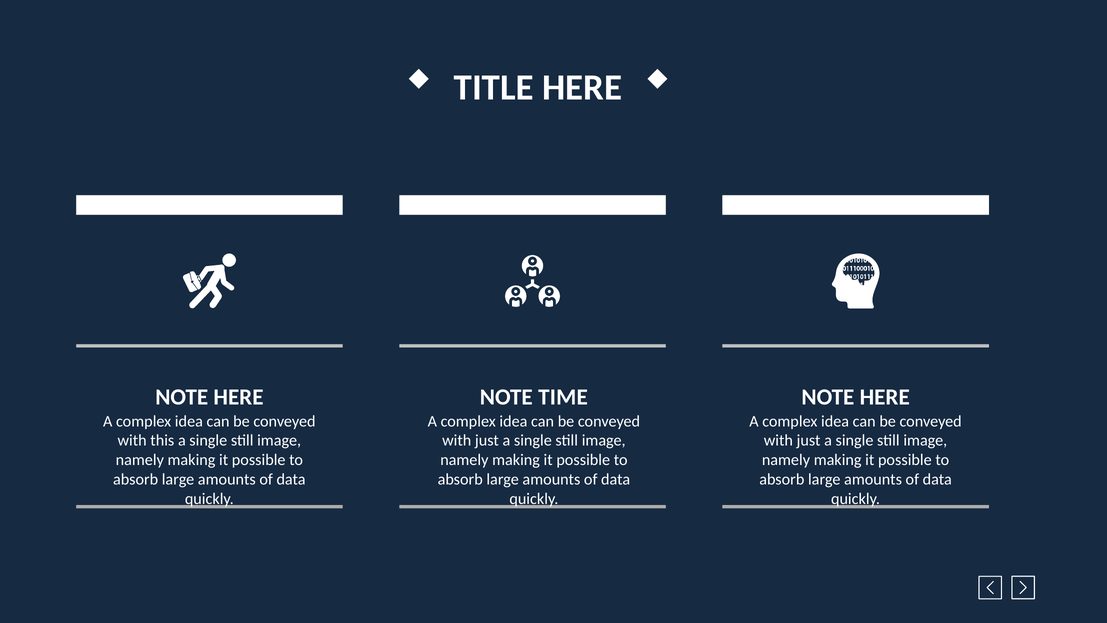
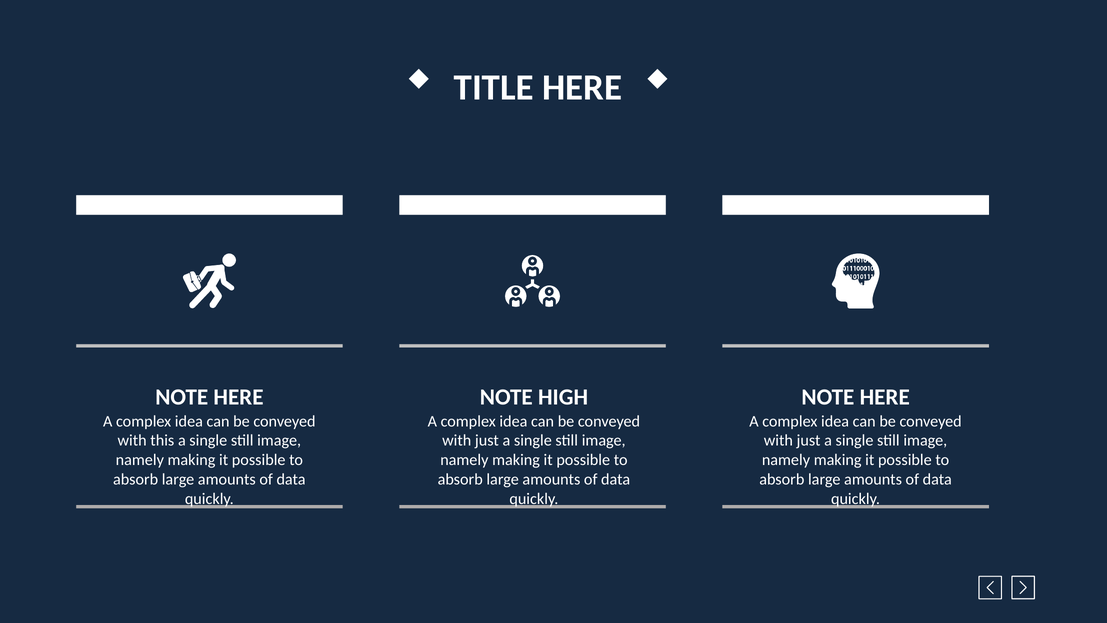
TIME: TIME -> HIGH
